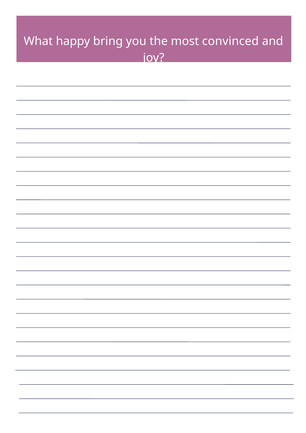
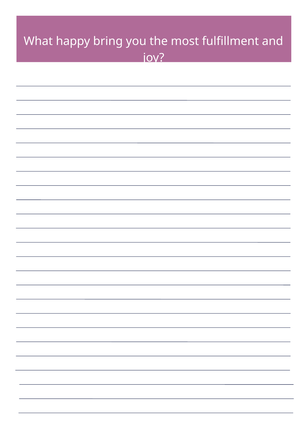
convinced: convinced -> fulfillment
